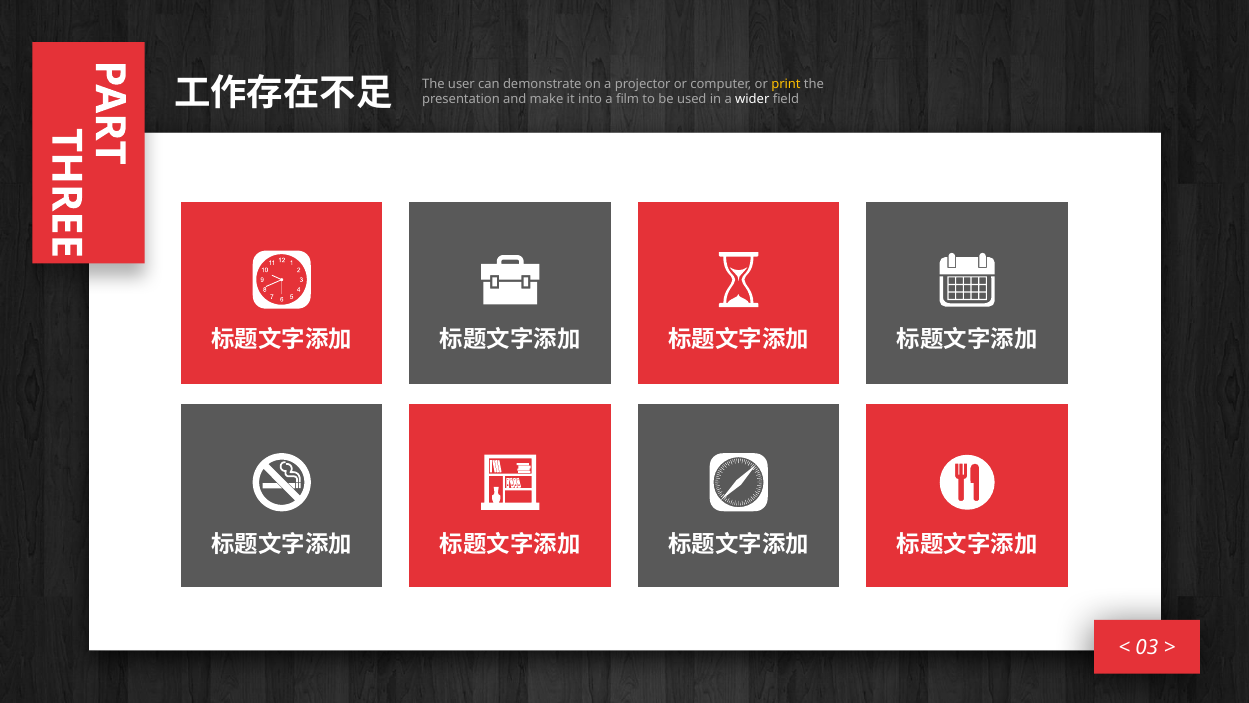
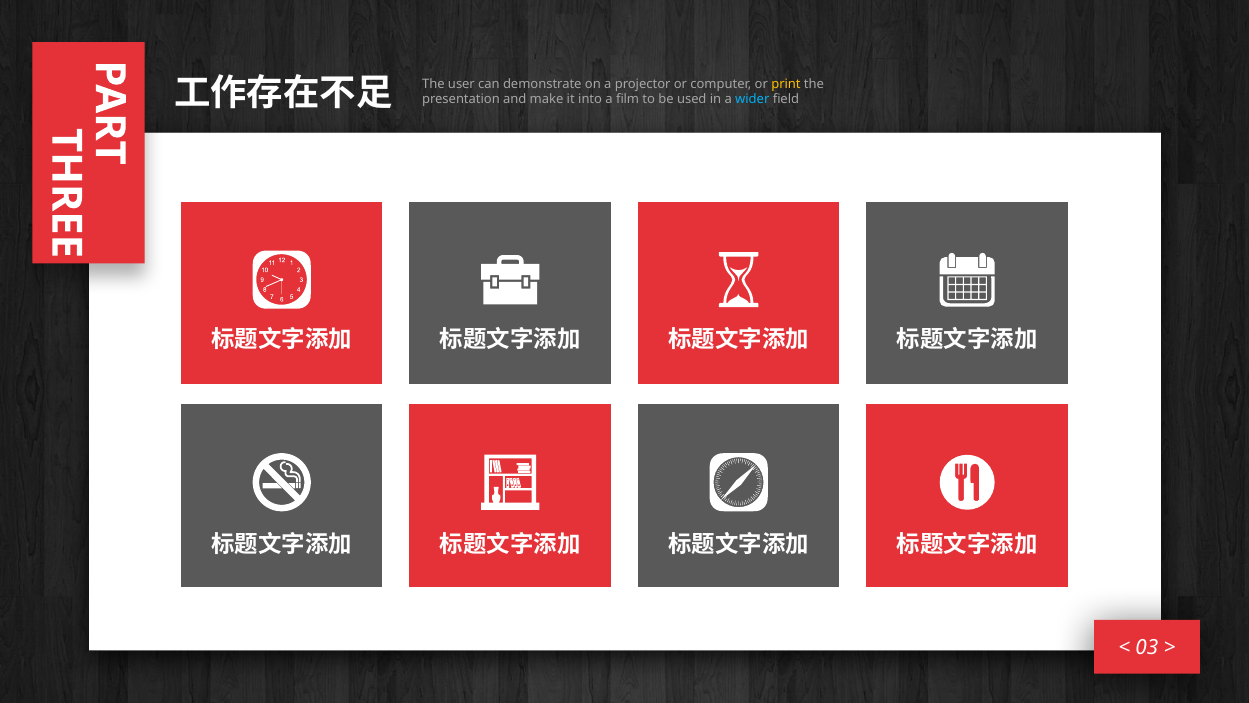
wider colour: white -> light blue
